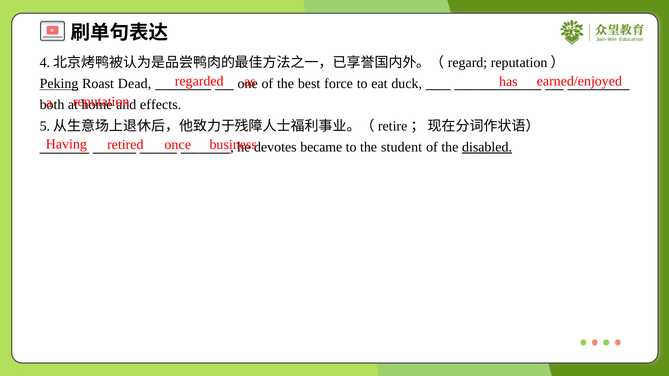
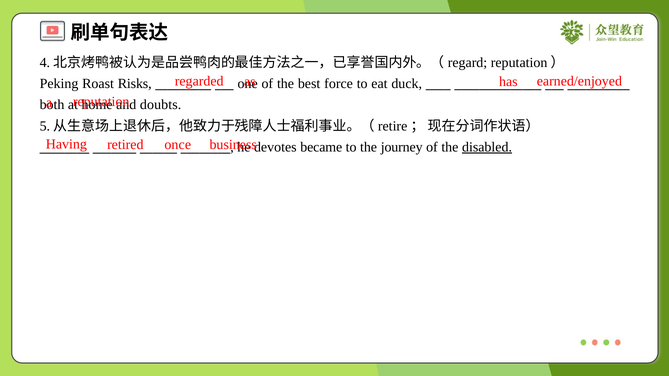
Peking underline: present -> none
Dead: Dead -> Risks
effects: effects -> doubts
student: student -> journey
